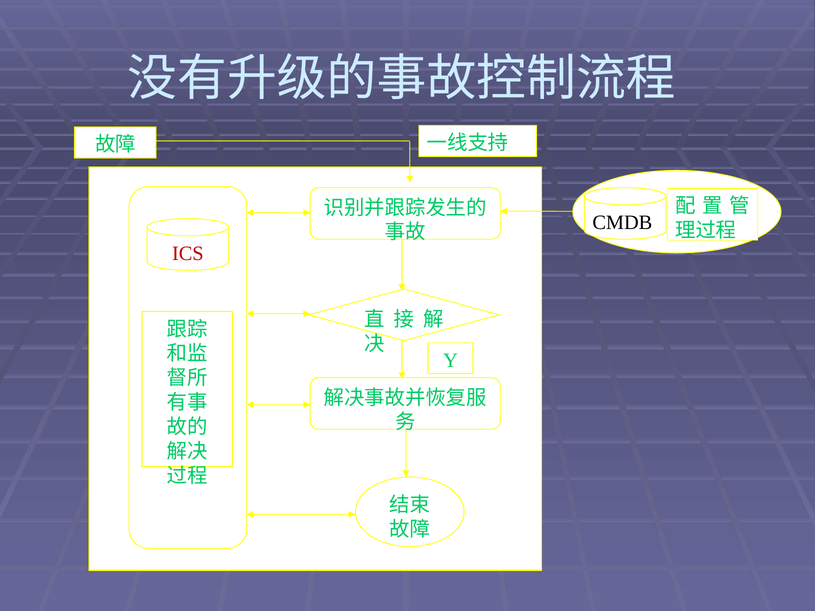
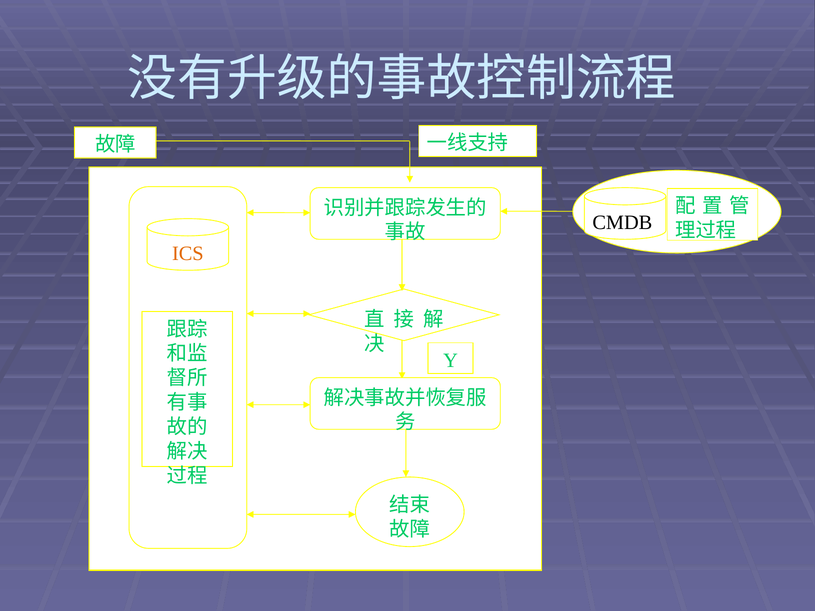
ICS colour: red -> orange
